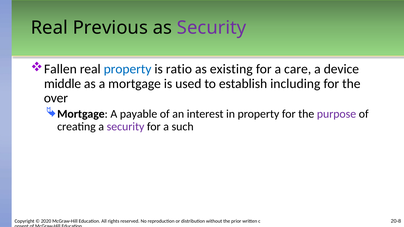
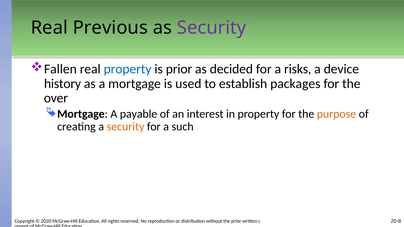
is ratio: ratio -> prior
existing: existing -> decided
care: care -> risks
middle: middle -> history
including: including -> packages
purpose colour: purple -> orange
security at (126, 127) colour: purple -> orange
